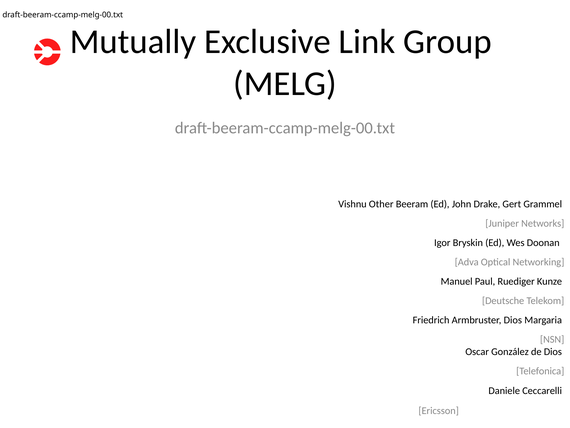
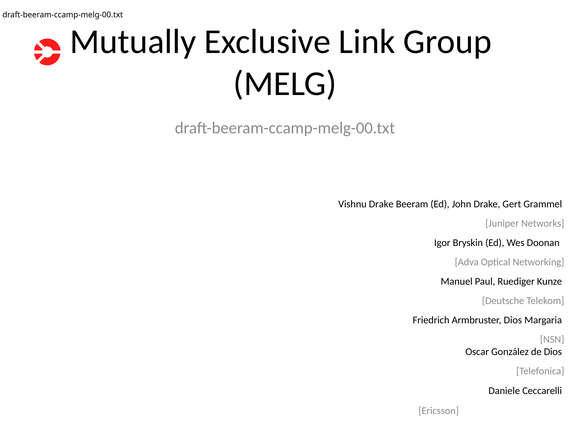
Vishnu Other: Other -> Drake
